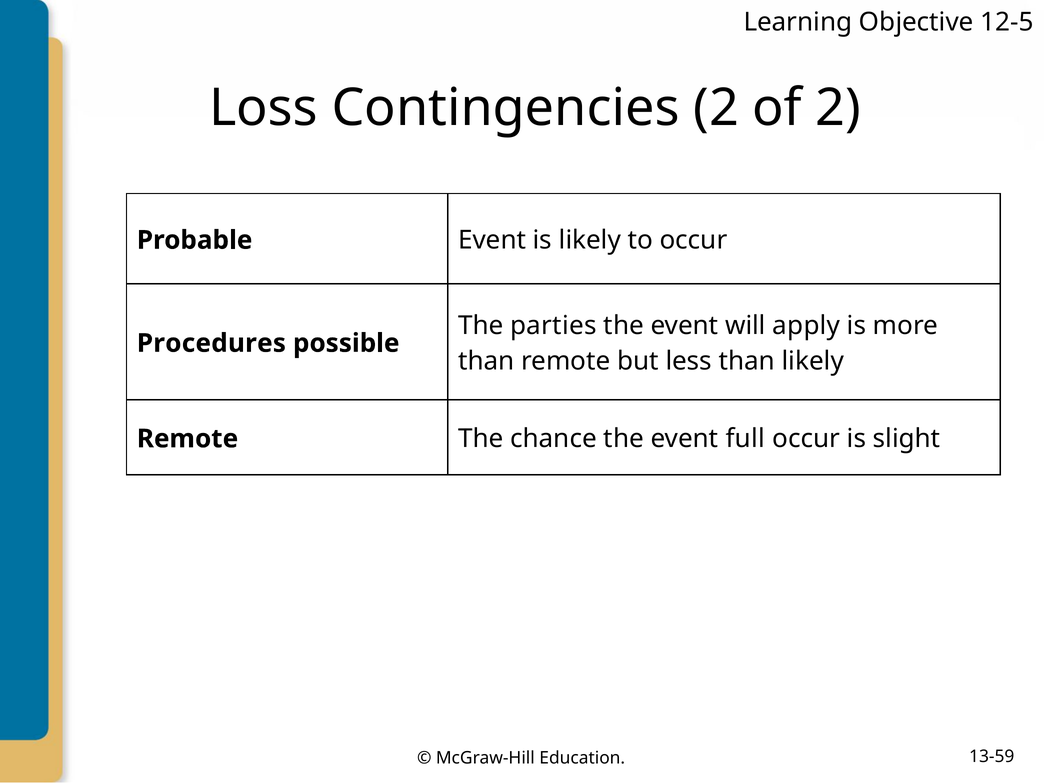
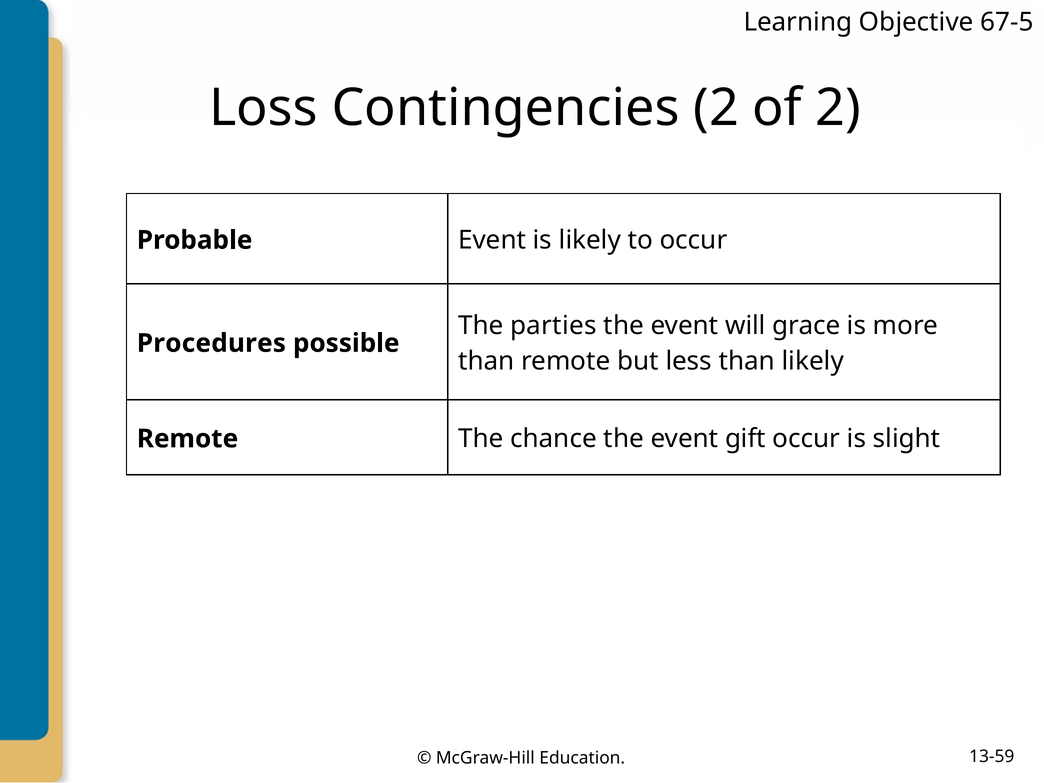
12-5: 12-5 -> 67-5
apply: apply -> grace
full: full -> gift
